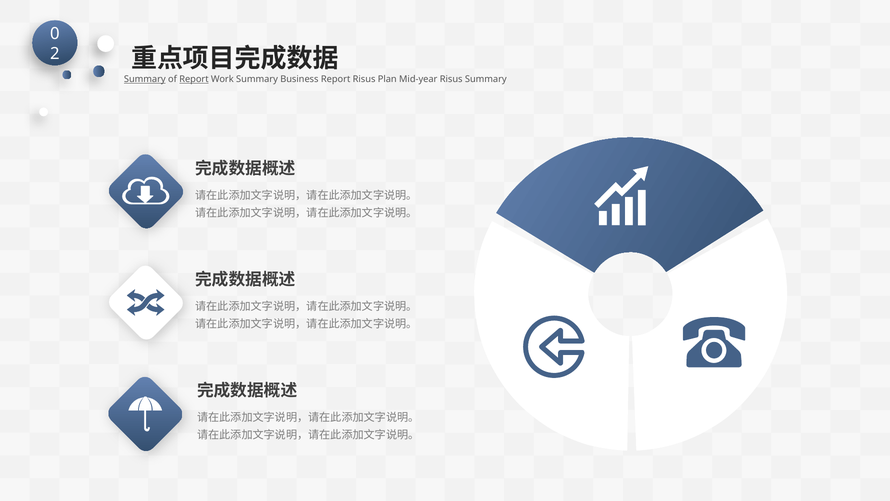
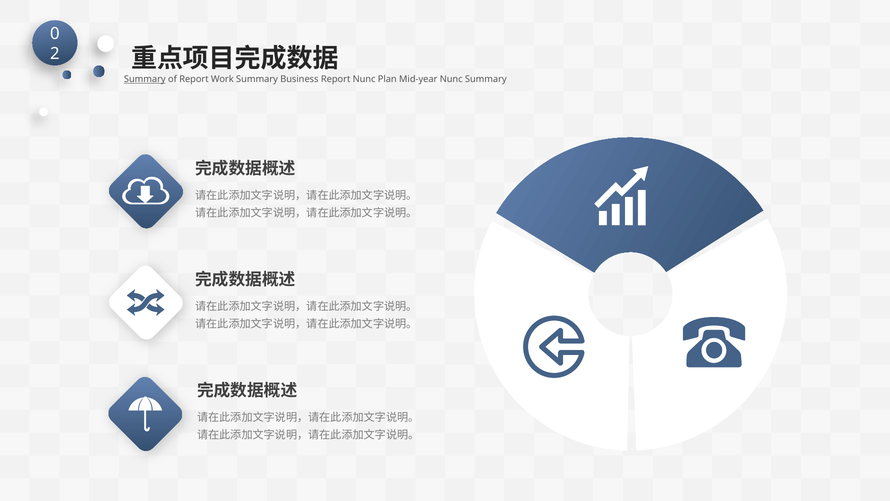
Report at (194, 79) underline: present -> none
Report Risus: Risus -> Nunc
Mid-year Risus: Risus -> Nunc
